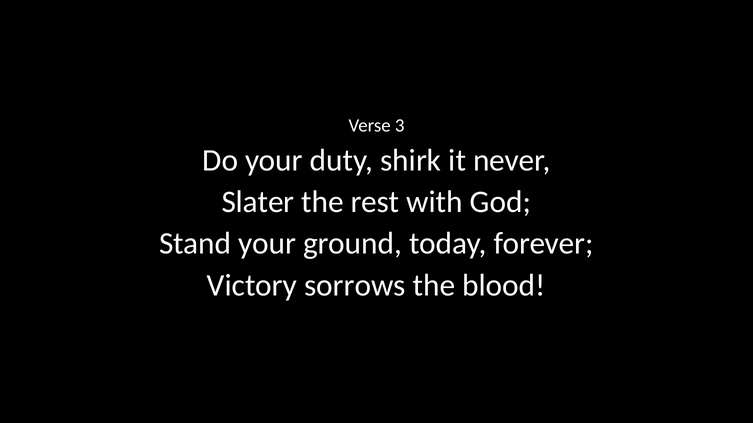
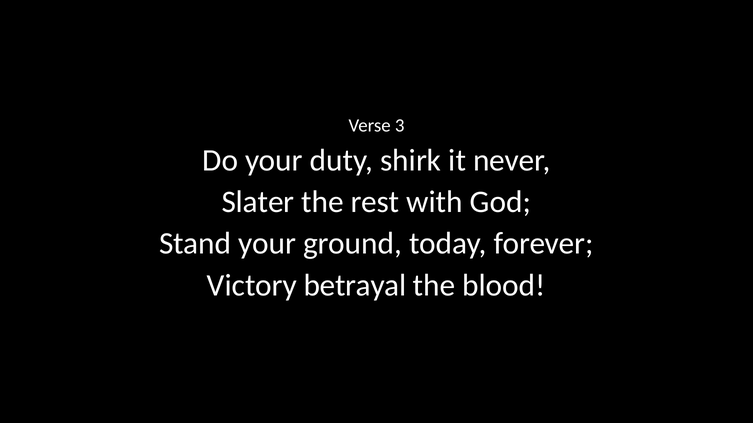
sorrows: sorrows -> betrayal
